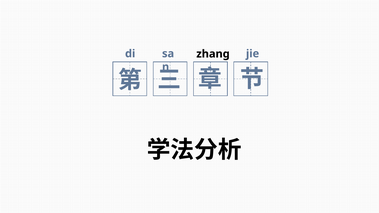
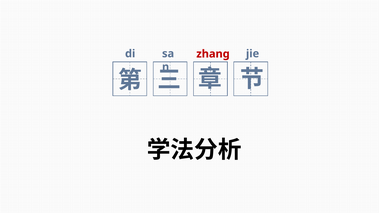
zhang colour: black -> red
